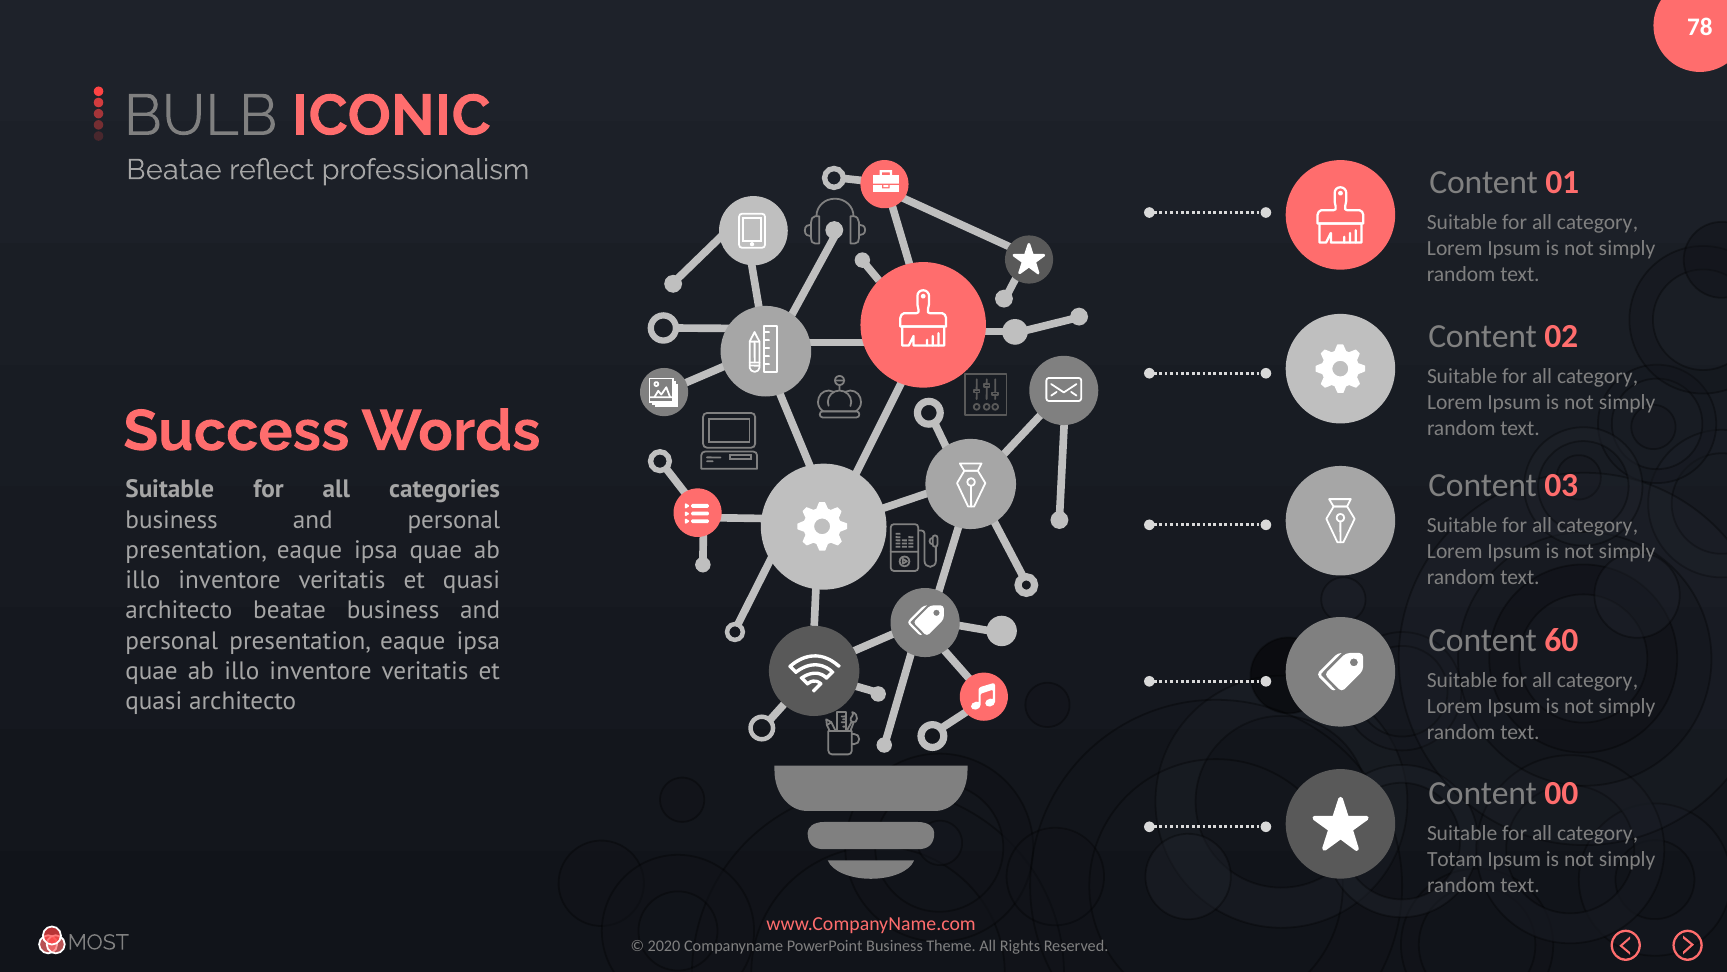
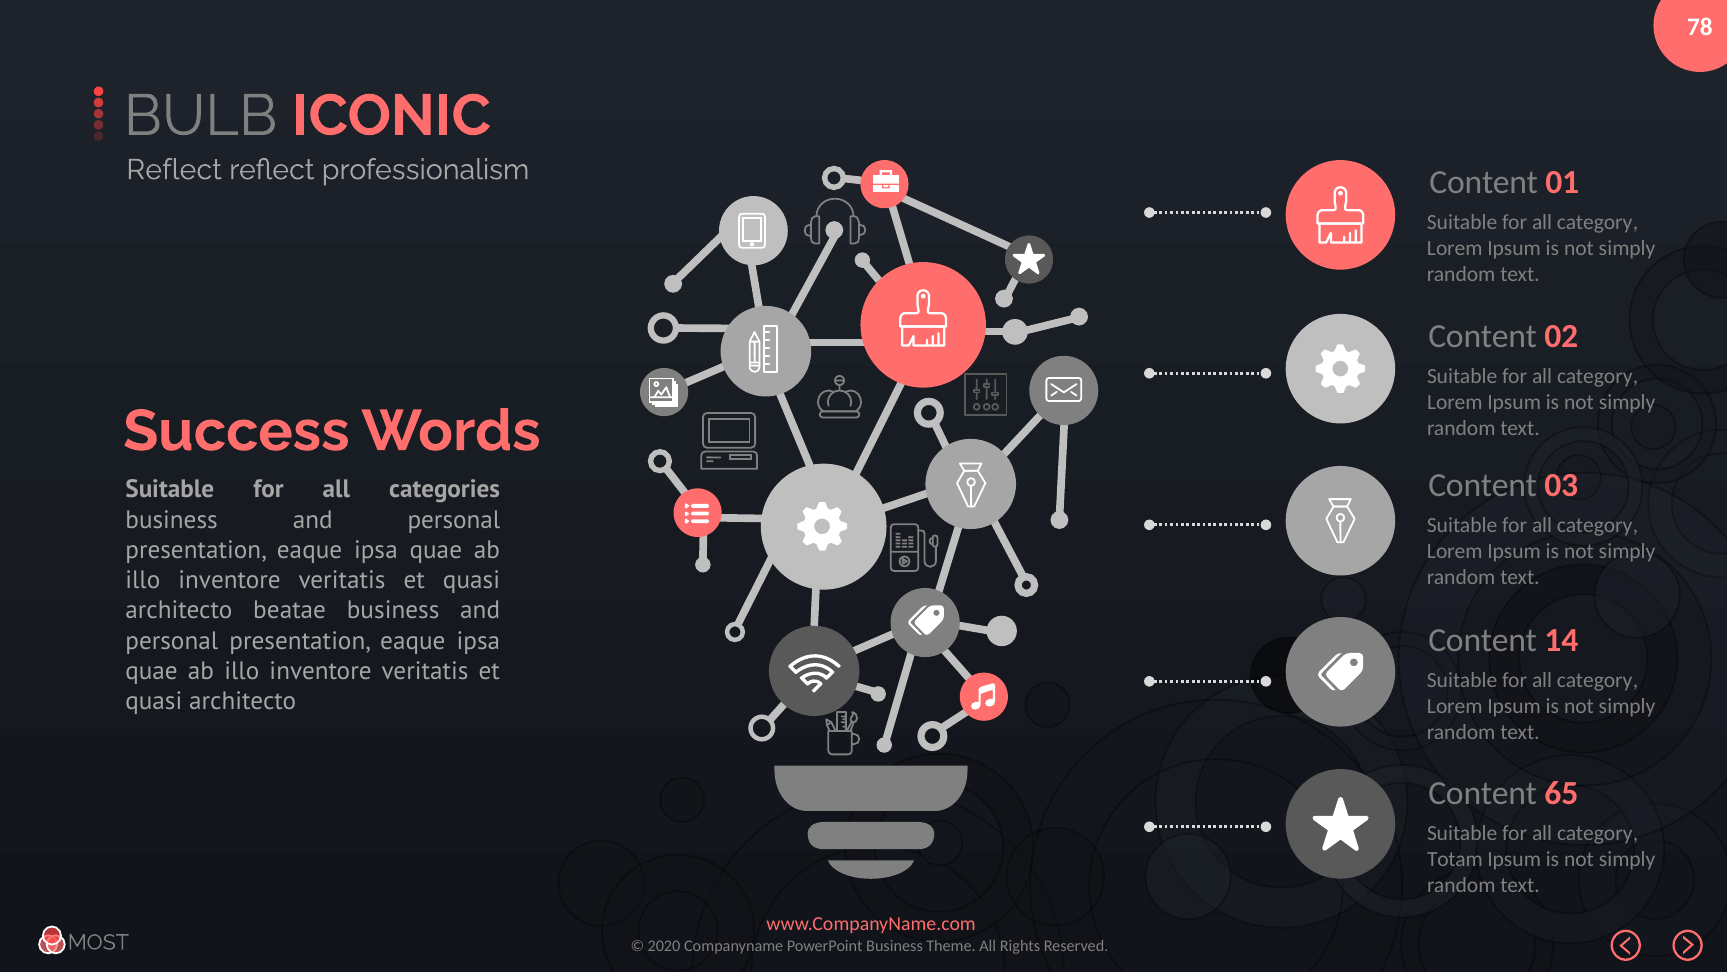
Beatae at (174, 170): Beatae -> Reflect
60: 60 -> 14
00: 00 -> 65
